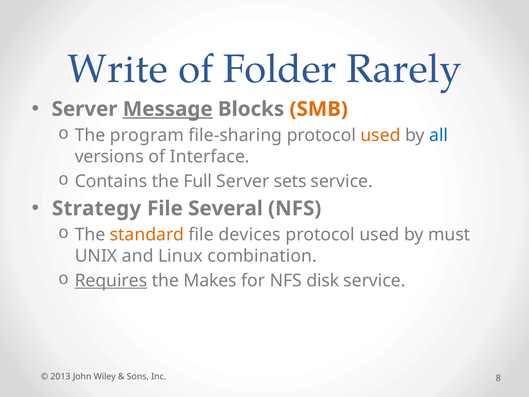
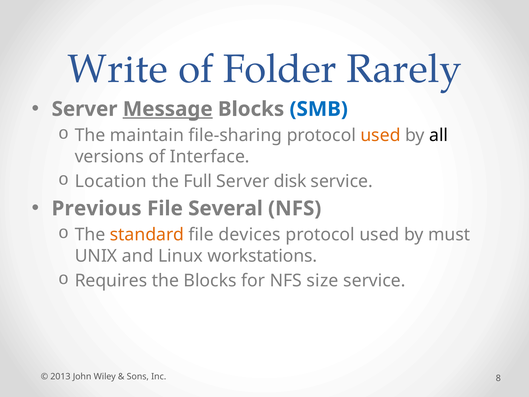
SMB colour: orange -> blue
program: program -> maintain
all colour: blue -> black
Contains: Contains -> Location
sets: sets -> disk
Strategy: Strategy -> Previous
combination: combination -> workstations
Requires underline: present -> none
the Makes: Makes -> Blocks
disk: disk -> size
